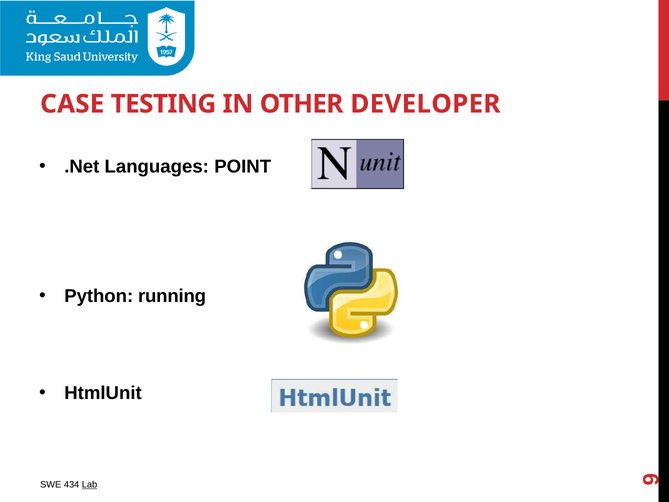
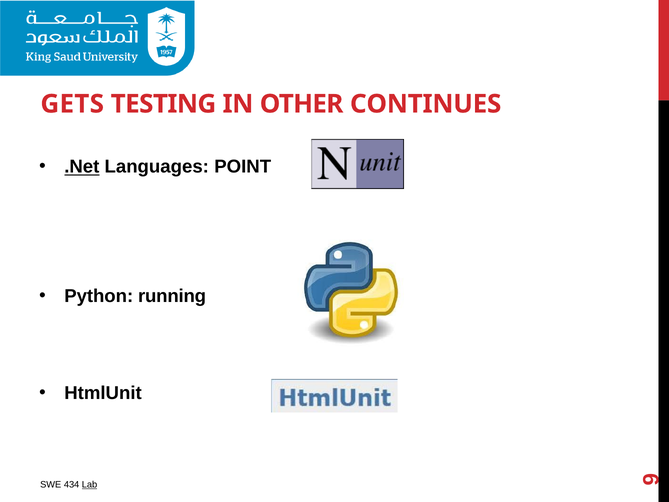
CASE: CASE -> GETS
DEVELOPER: DEVELOPER -> CONTINUES
.Net underline: none -> present
